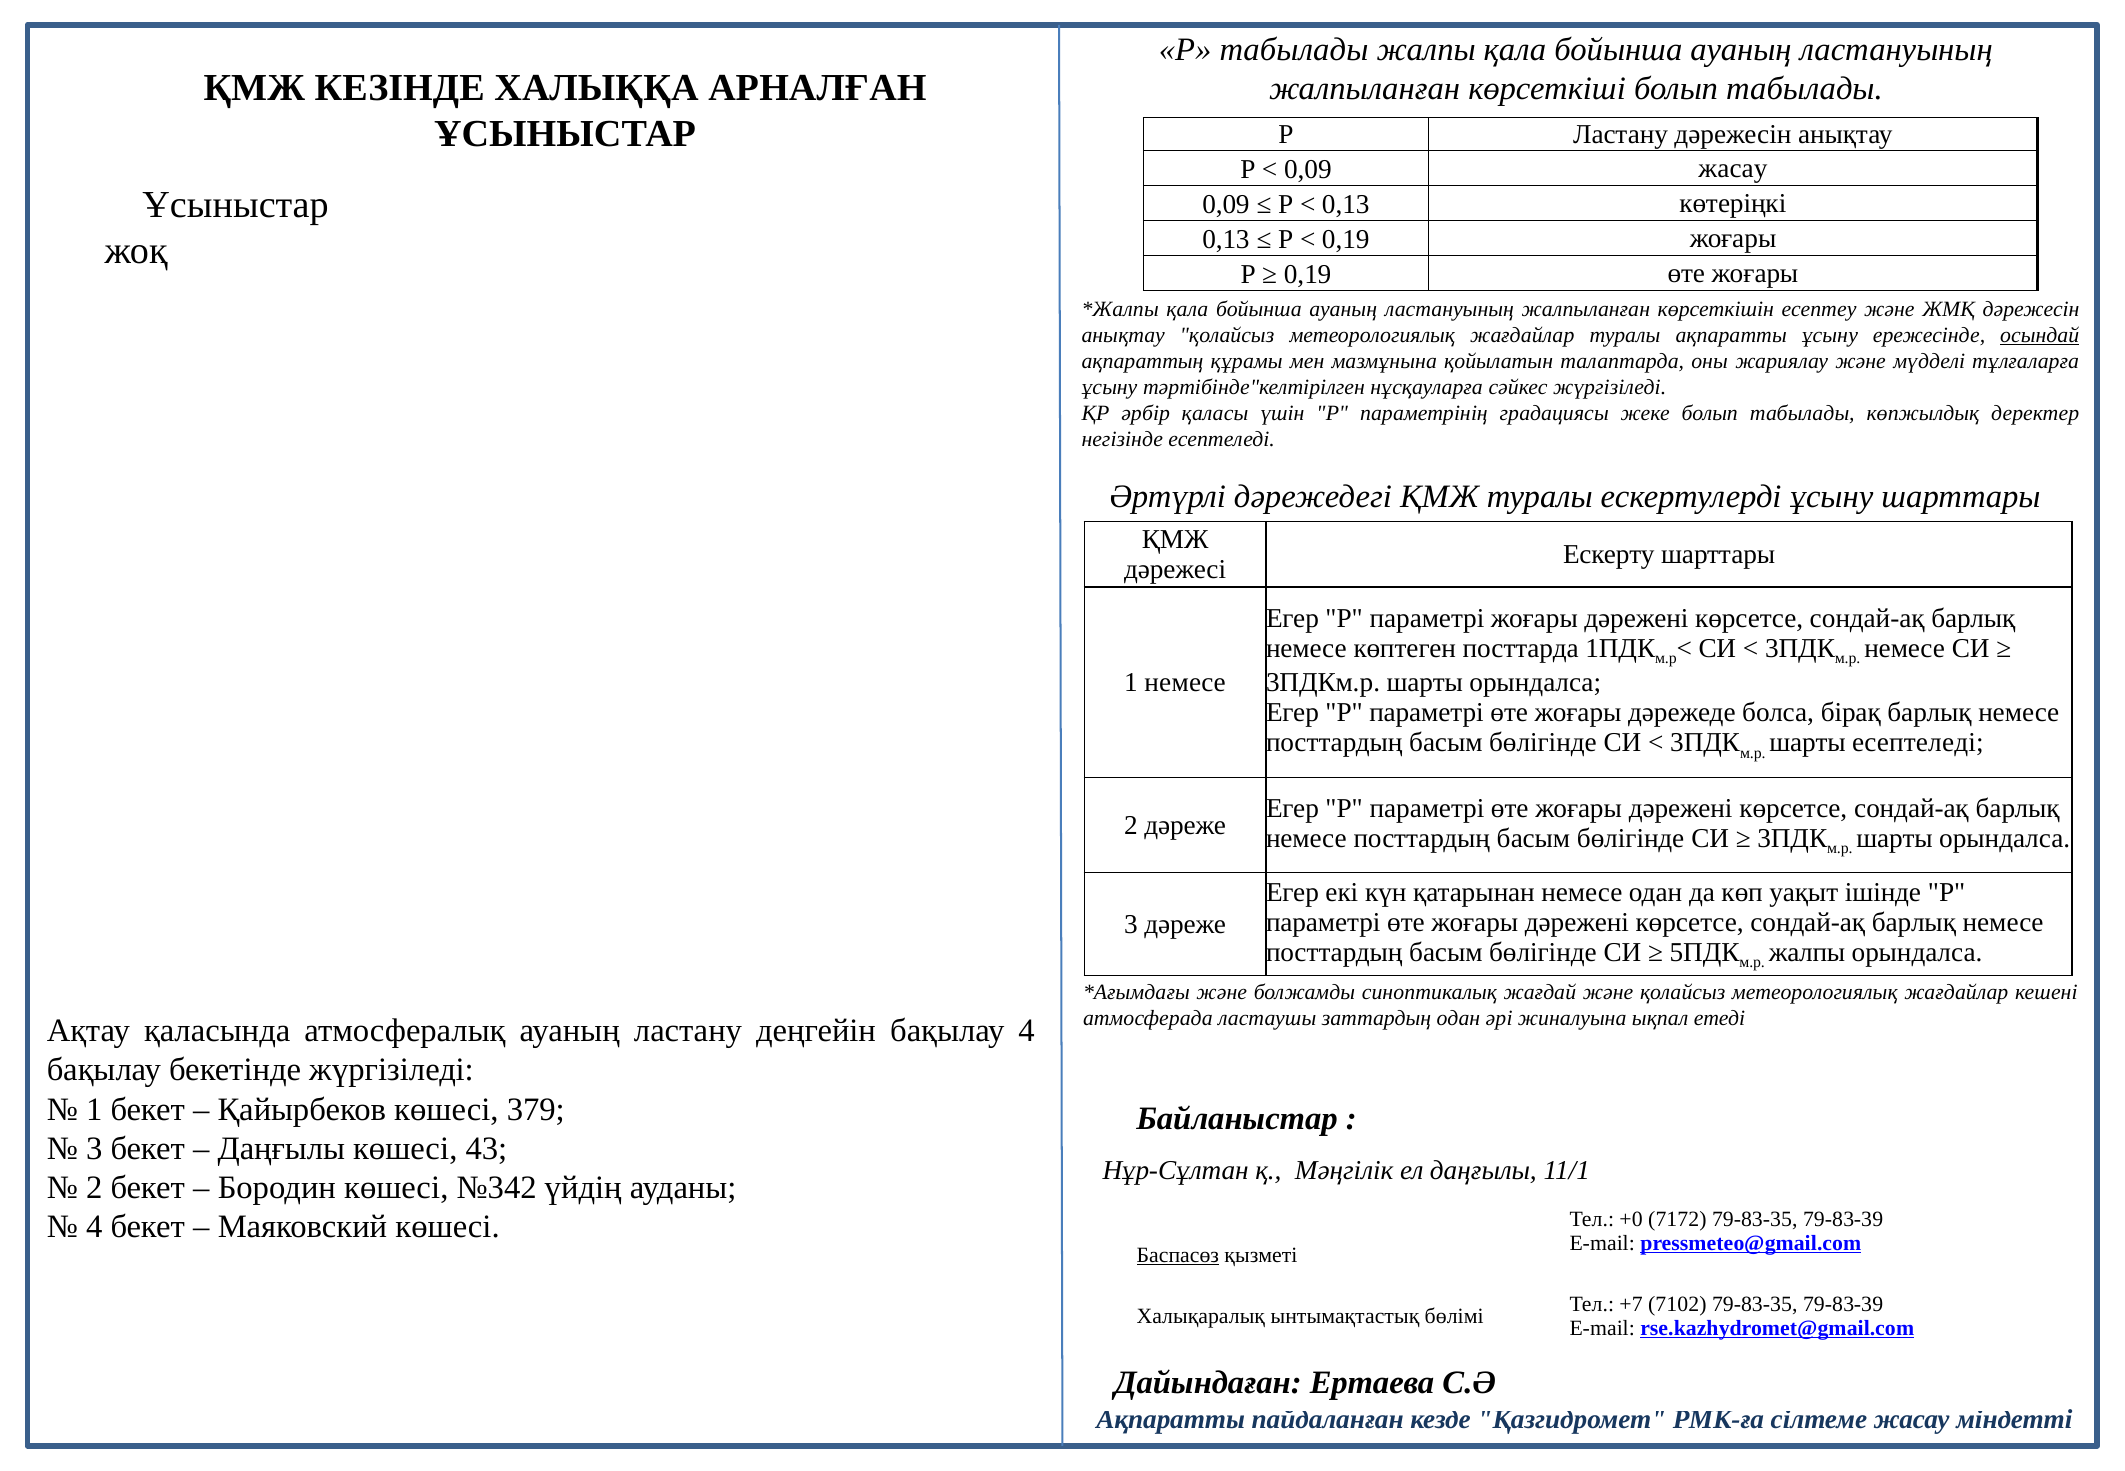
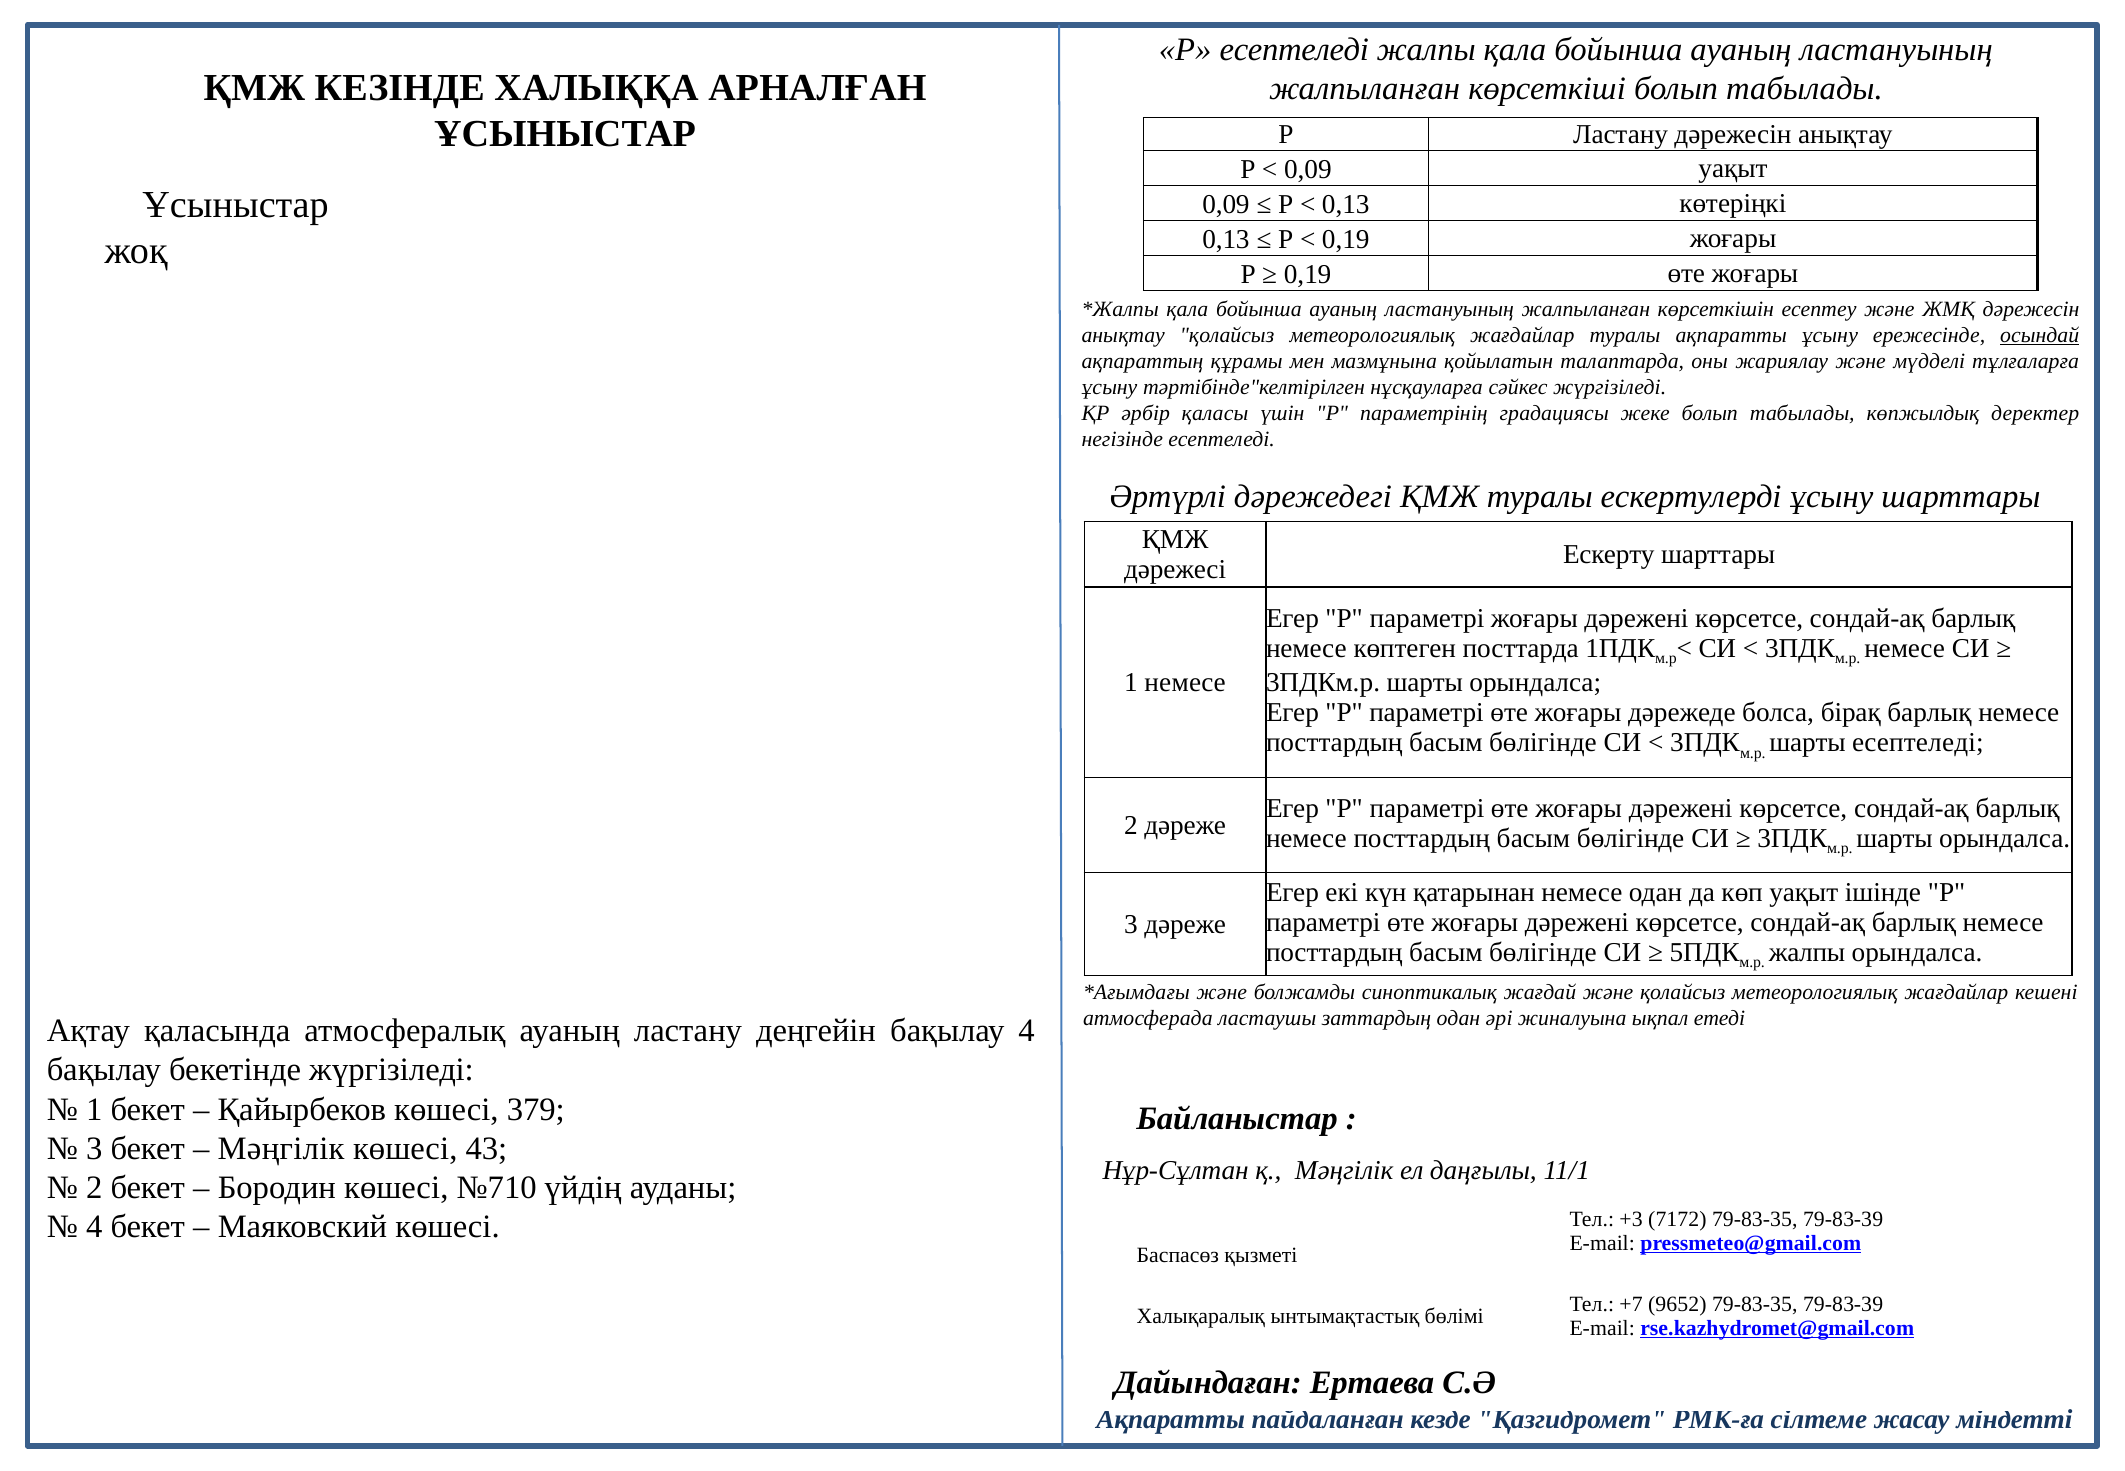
Р табылады: табылады -> есептеледі
0,09 жасау: жасау -> уақыт
Даңғылы at (281, 1149): Даңғылы -> Мәңгілік
№342: №342 -> №710
+0: +0 -> +3
Баспасөз underline: present -> none
7102: 7102 -> 9652
